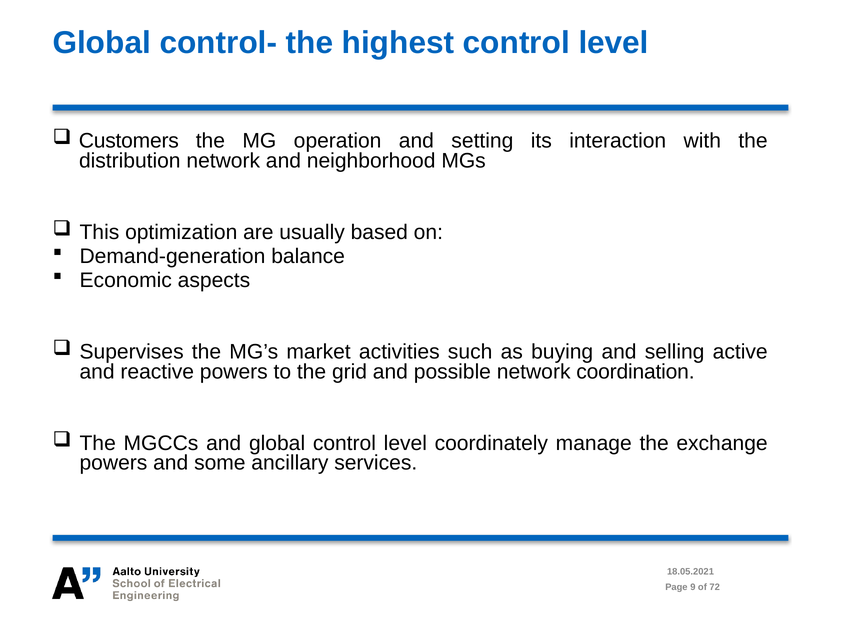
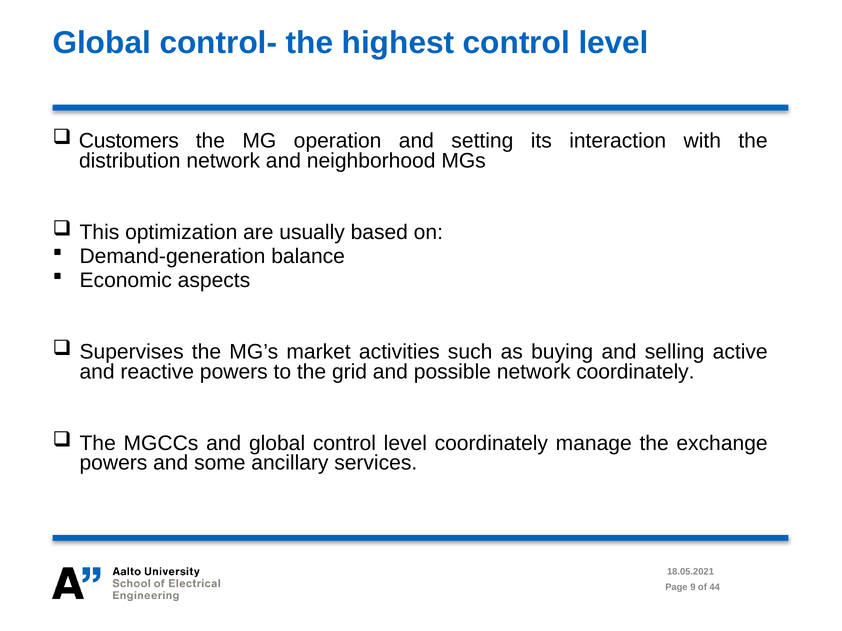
network coordination: coordination -> coordinately
72: 72 -> 44
